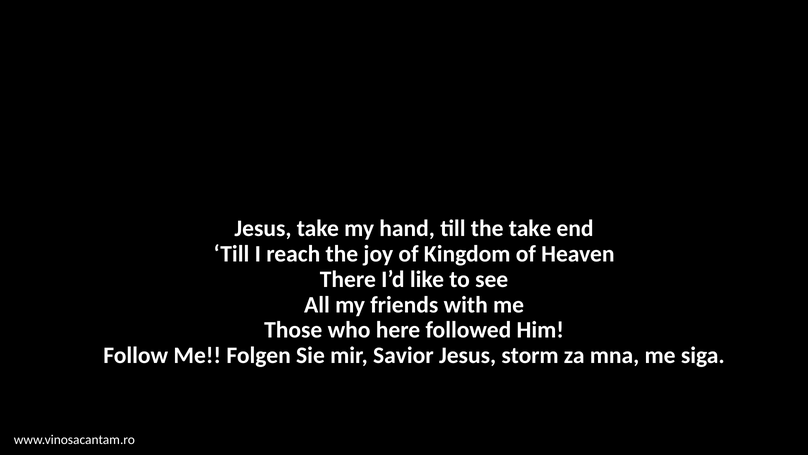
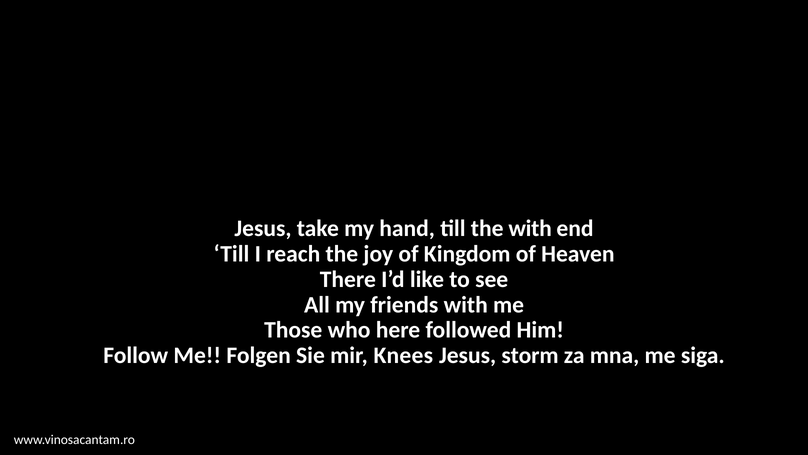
the take: take -> with
Savior: Savior -> Knees
